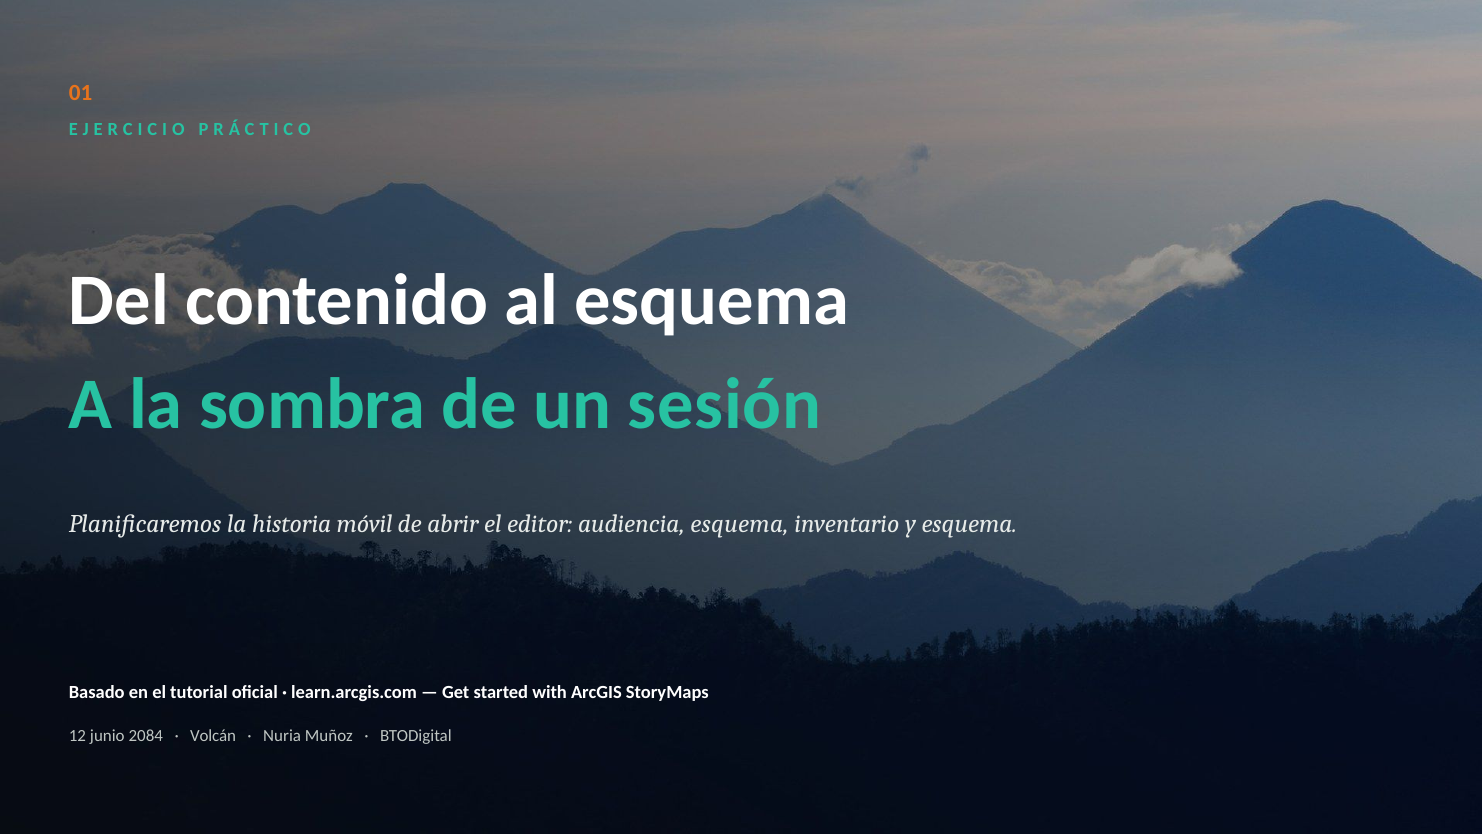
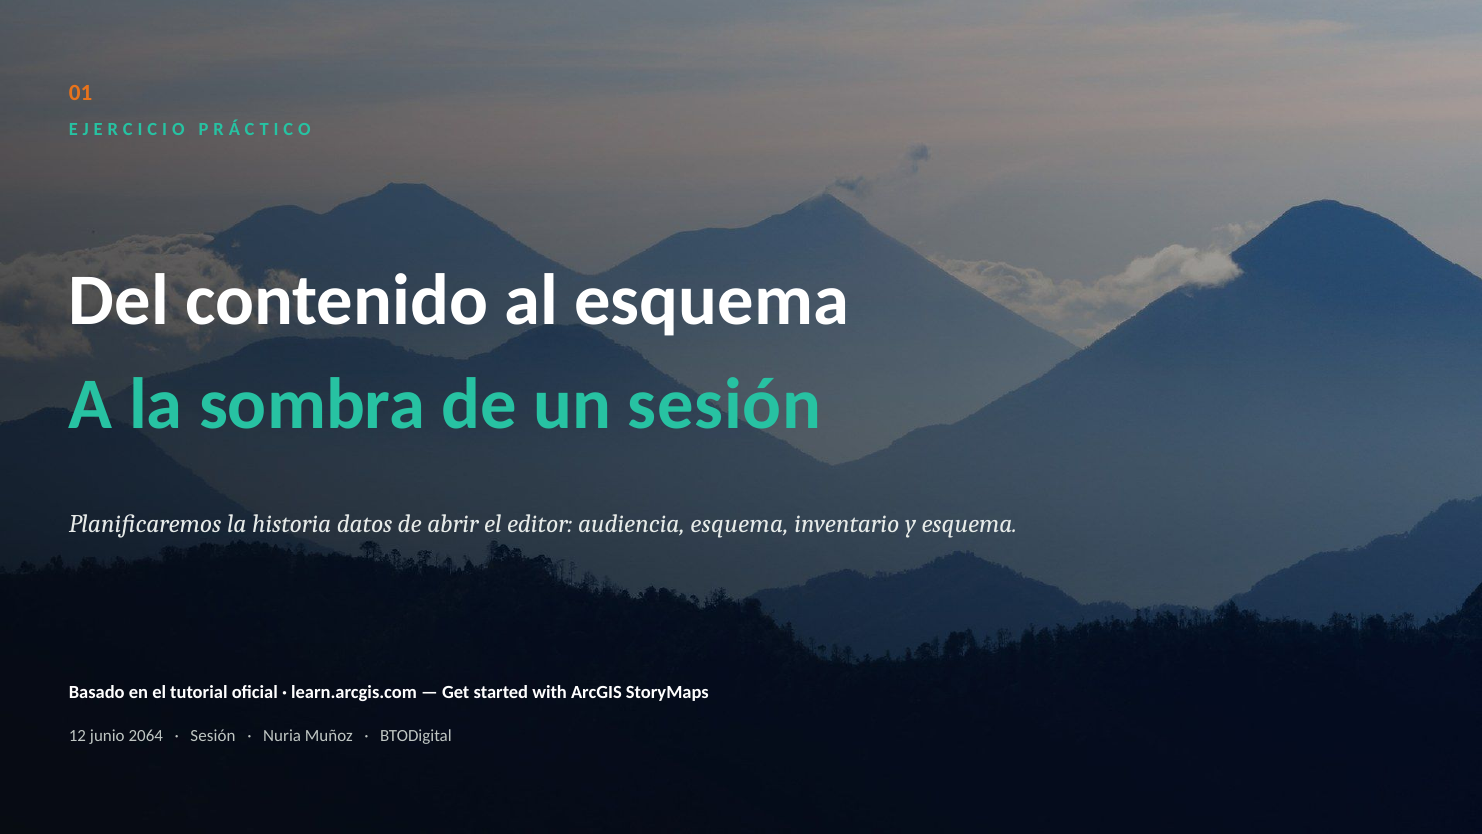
móvil: móvil -> datos
2084: 2084 -> 2064
Volcán at (213, 736): Volcán -> Sesión
